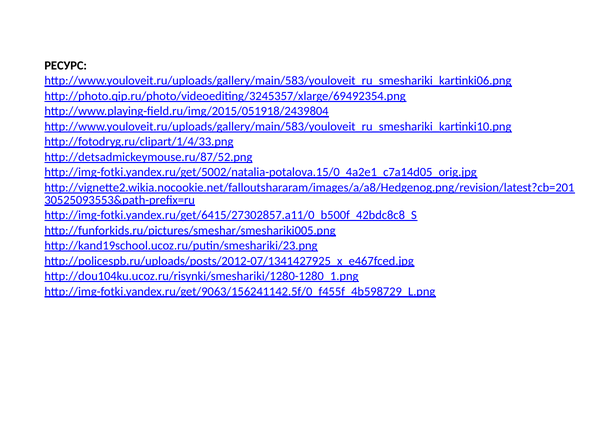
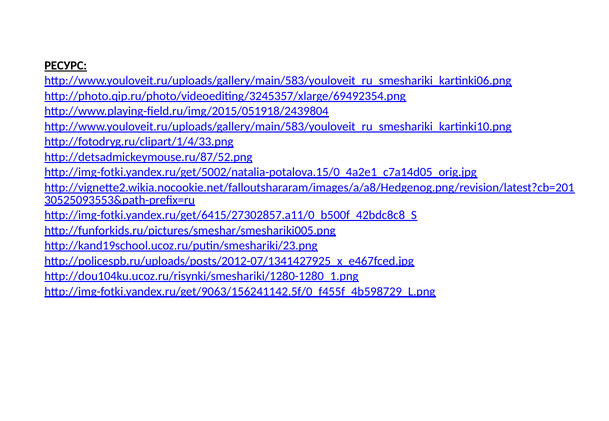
РЕСУРС underline: none -> present
